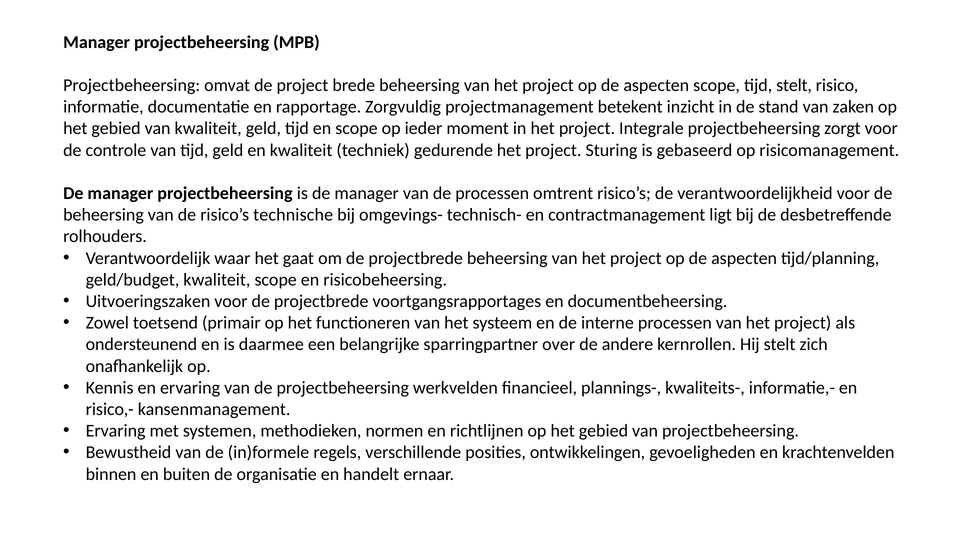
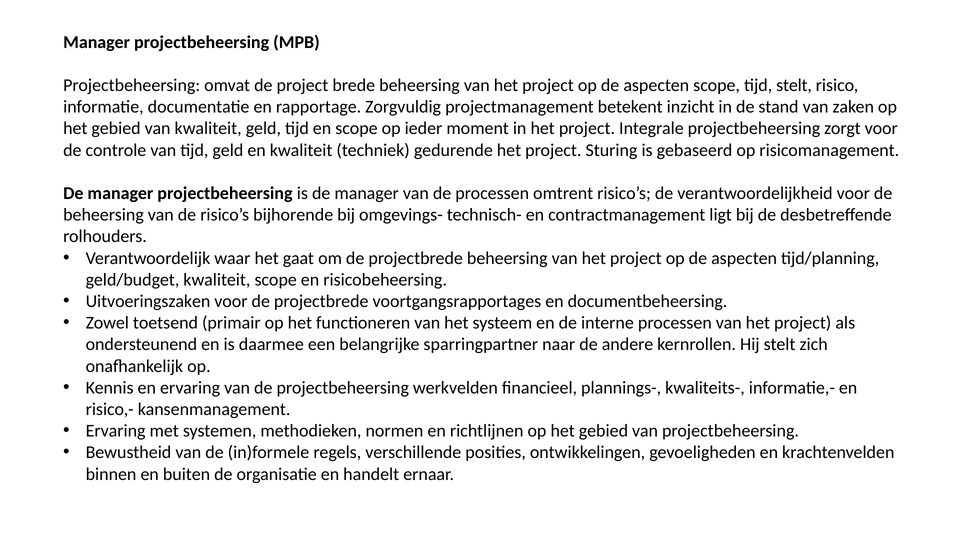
technische: technische -> bijhorende
over: over -> naar
